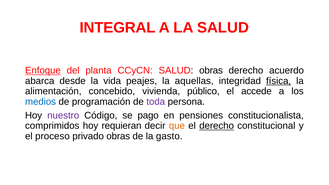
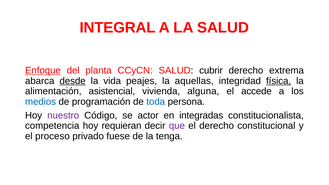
SALUD obras: obras -> cubrir
acuerdo: acuerdo -> extrema
desde underline: none -> present
concebido: concebido -> asistencial
público: público -> alguna
toda colour: purple -> blue
pago: pago -> actor
pensiones: pensiones -> integradas
comprimidos: comprimidos -> competencia
que colour: orange -> purple
derecho at (217, 126) underline: present -> none
privado obras: obras -> fuese
gasto: gasto -> tenga
